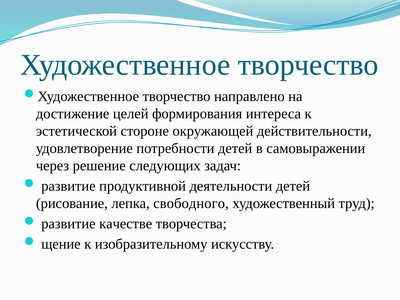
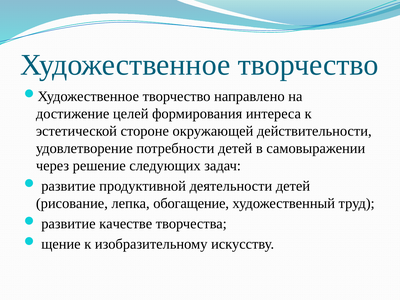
свободного: свободного -> обогащение
